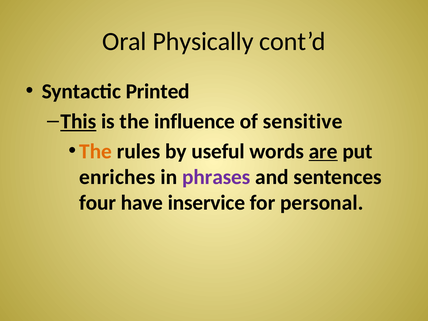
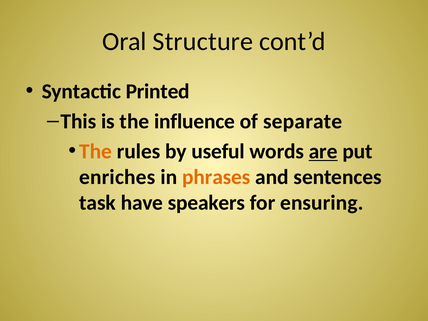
Physically: Physically -> Structure
This underline: present -> none
sensitive: sensitive -> separate
phrases colour: purple -> orange
four: four -> task
inservice: inservice -> speakers
personal: personal -> ensuring
